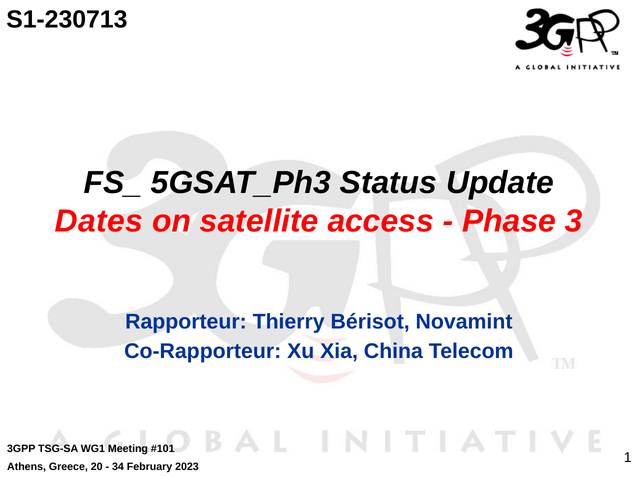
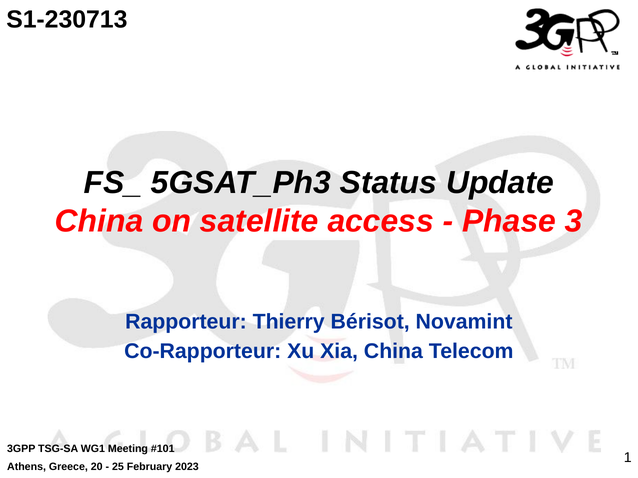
Dates at (99, 221): Dates -> China
34: 34 -> 25
